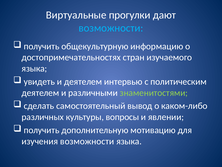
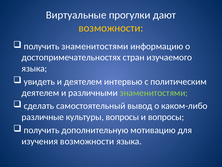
возможности at (111, 28) colour: light blue -> yellow
получить общекультурную: общекультурную -> знаменитостями
различных: различных -> различные
и явлении: явлении -> вопросы
